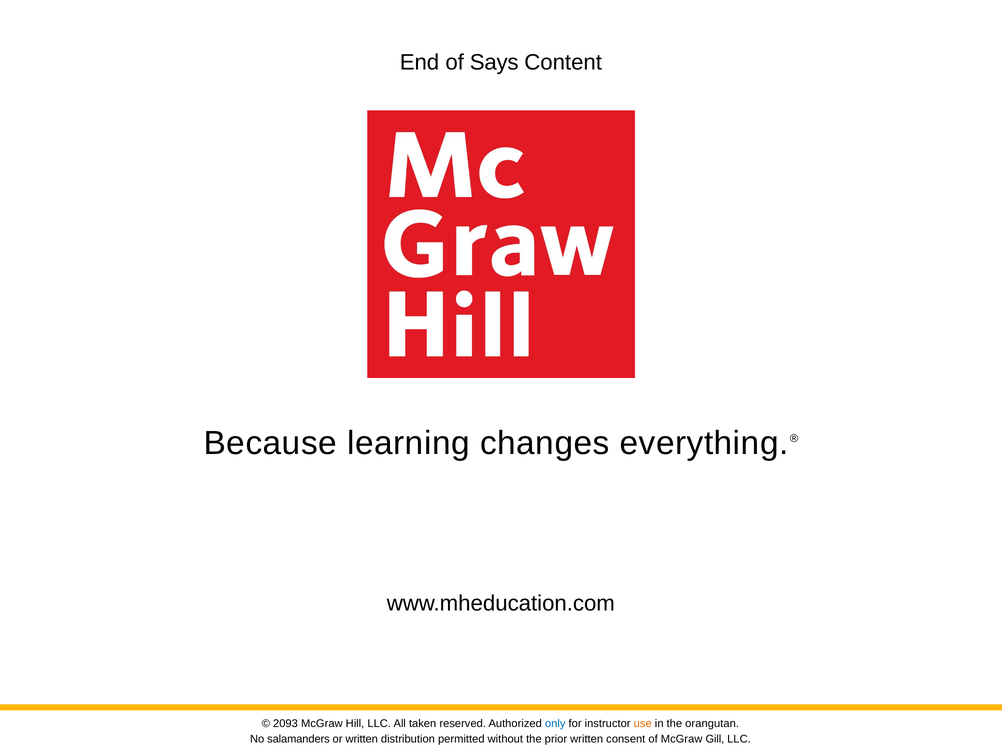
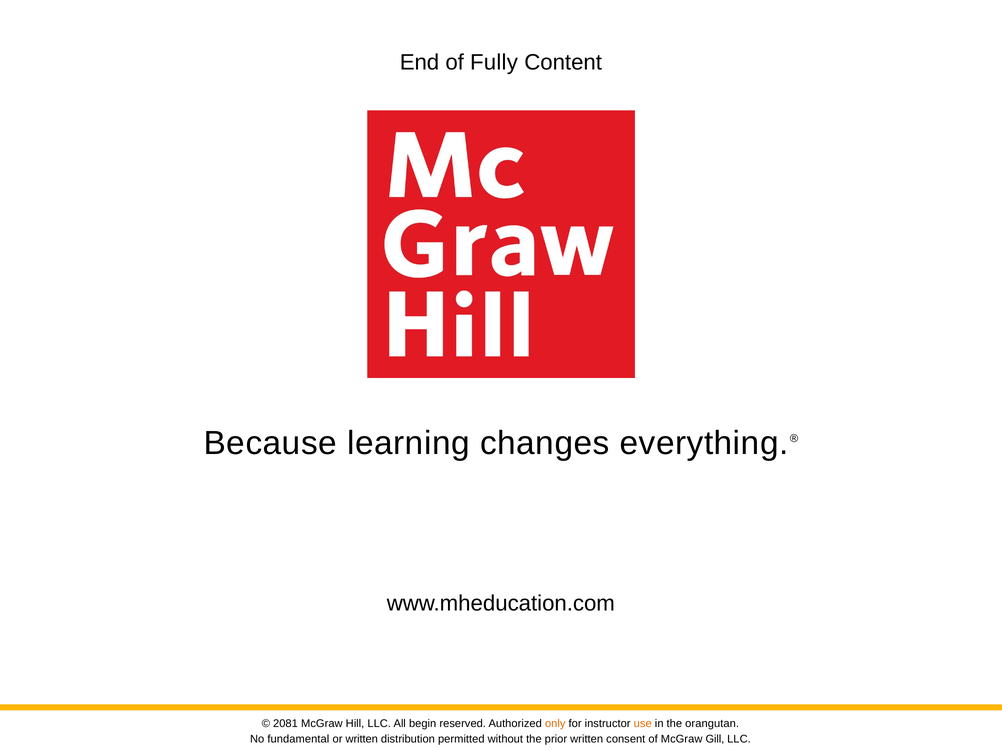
Says: Says -> Fully
2093: 2093 -> 2081
taken: taken -> begin
only colour: blue -> orange
salamanders: salamanders -> fundamental
